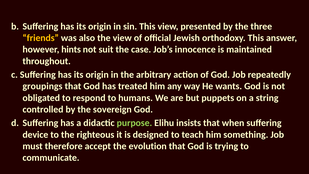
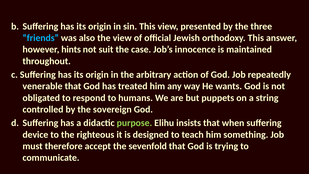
friends colour: yellow -> light blue
groupings: groupings -> venerable
evolution: evolution -> sevenfold
